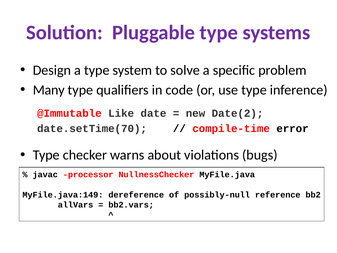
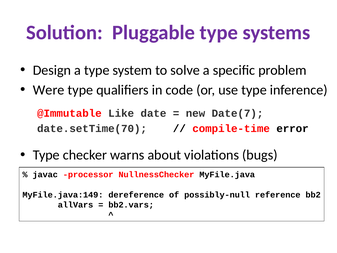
Many: Many -> Were
Date(2: Date(2 -> Date(7
